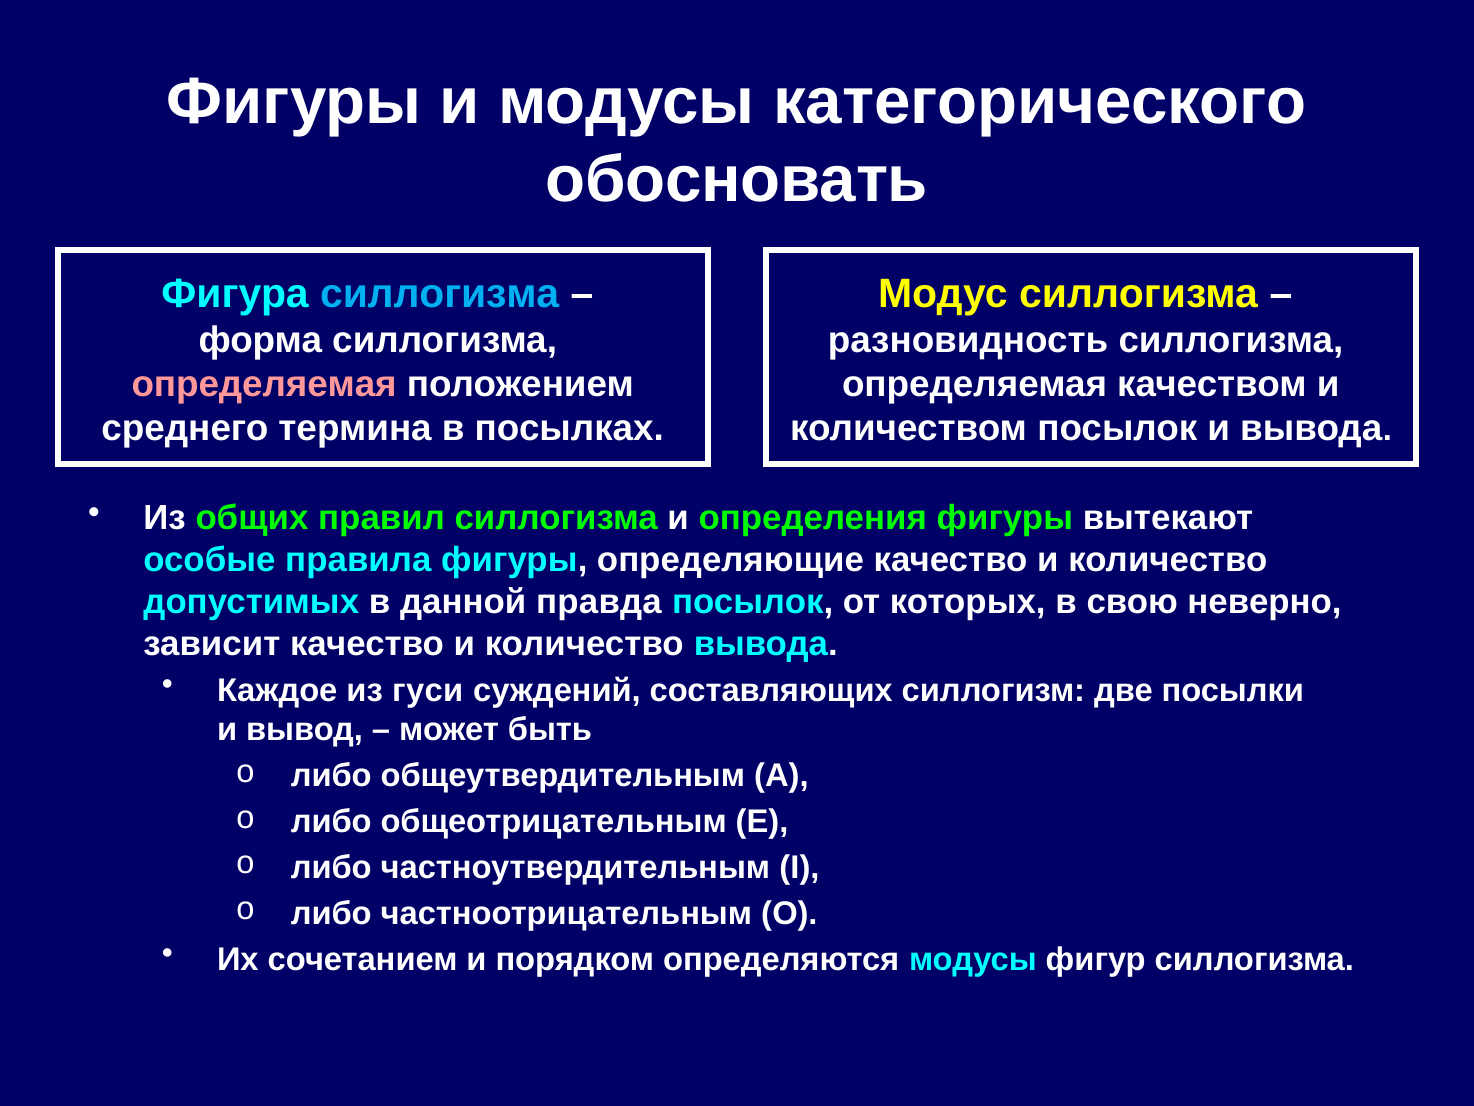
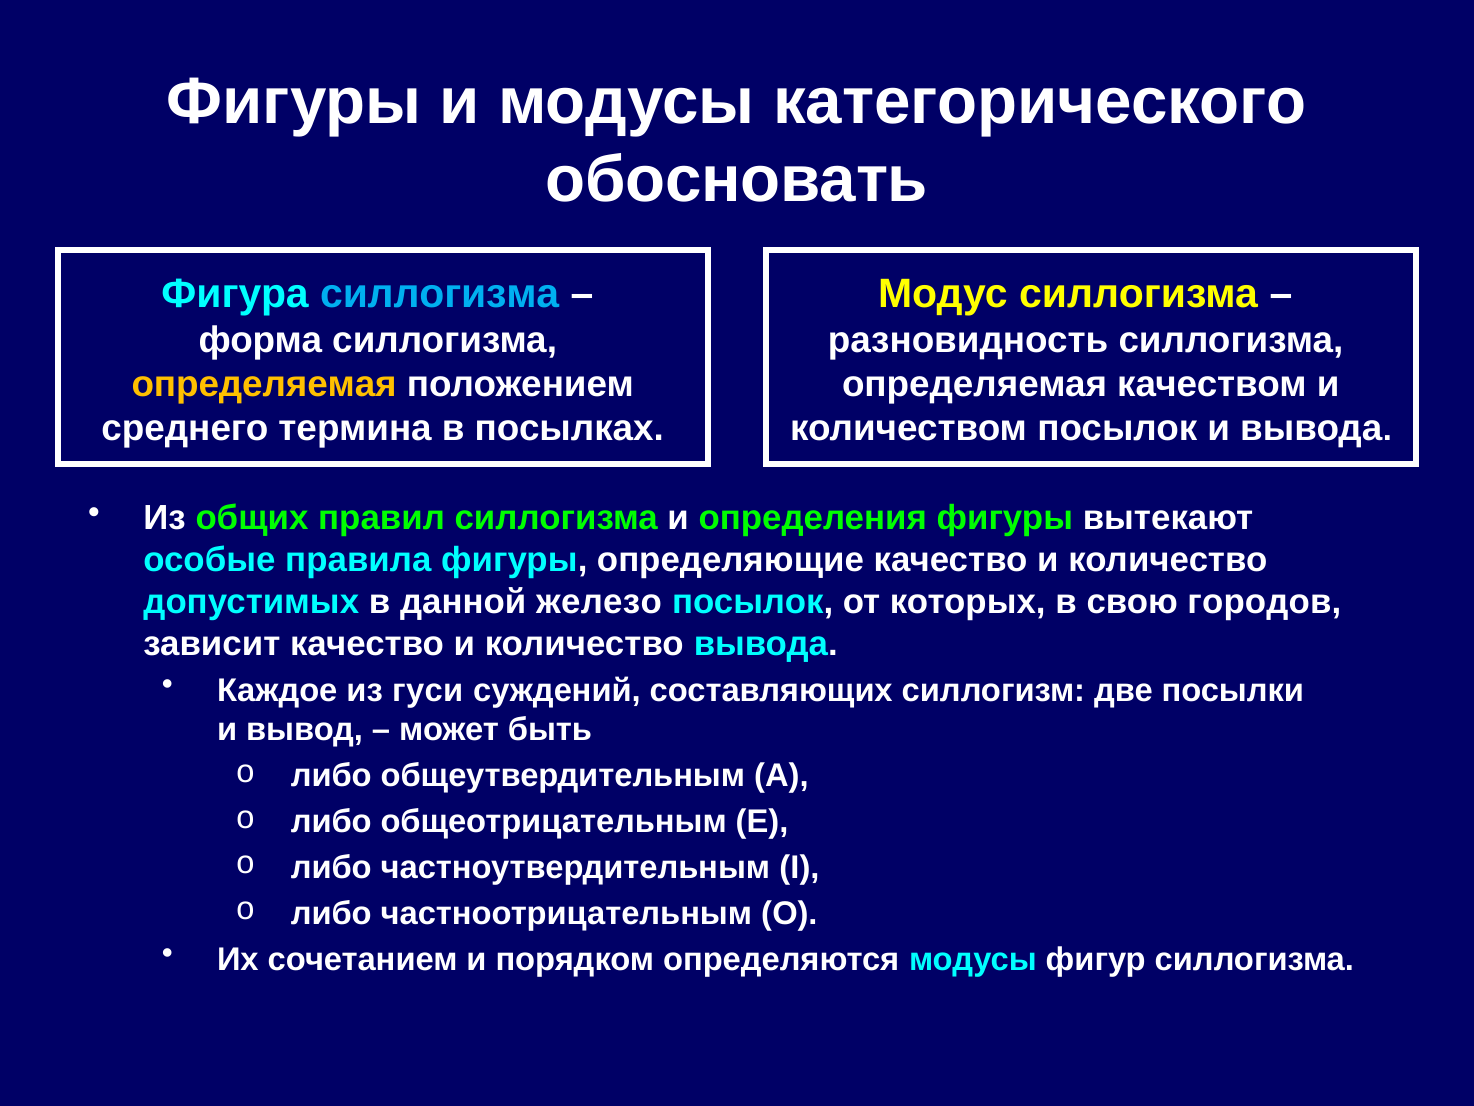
определяемая at (264, 384) colour: pink -> yellow
правда: правда -> железо
неверно: неверно -> городов
